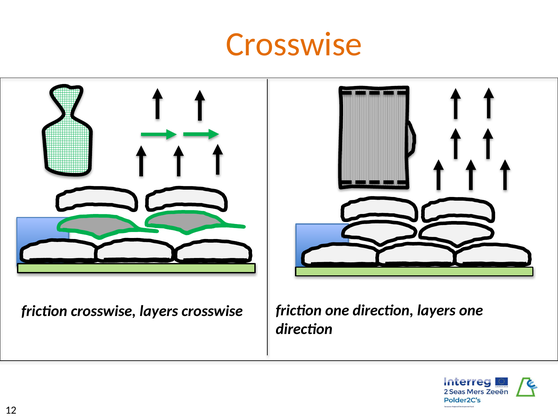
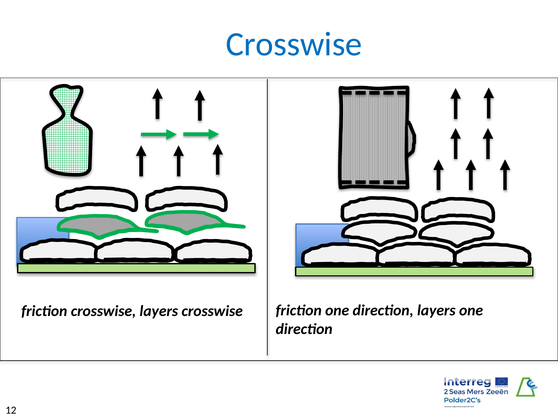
Crosswise at (294, 44) colour: orange -> blue
